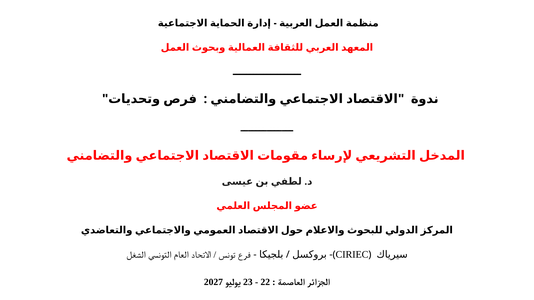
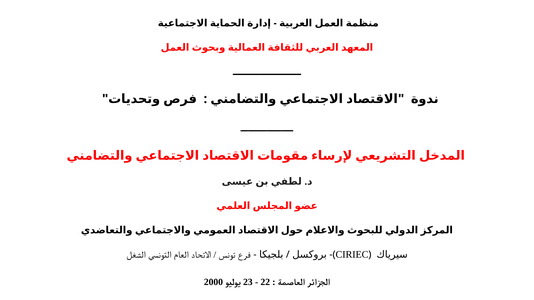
2027: 2027 -> 2000
